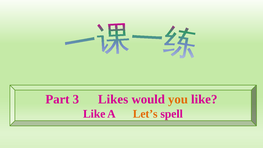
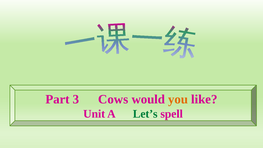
Likes: Likes -> Cows
Like at (94, 114): Like -> Unit
Let’s colour: orange -> green
